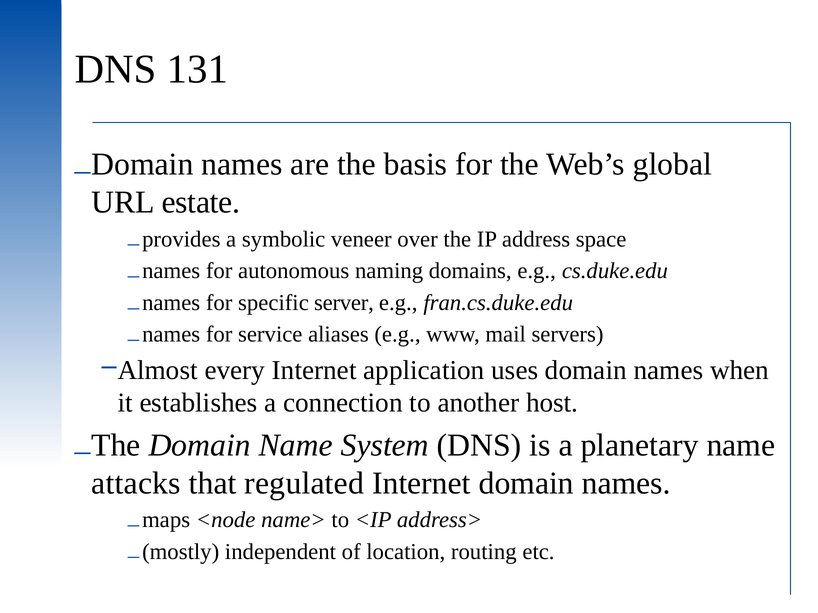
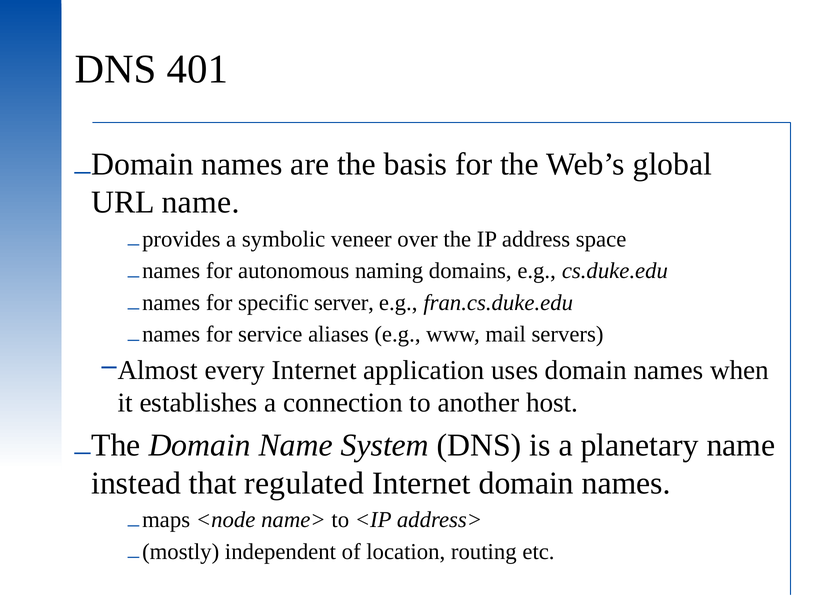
131: 131 -> 401
URL estate: estate -> name
attacks: attacks -> instead
